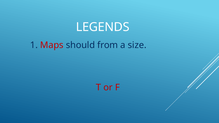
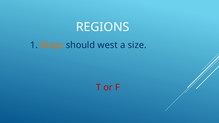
LEGENDS: LEGENDS -> REGIONS
Maps colour: red -> orange
from: from -> west
